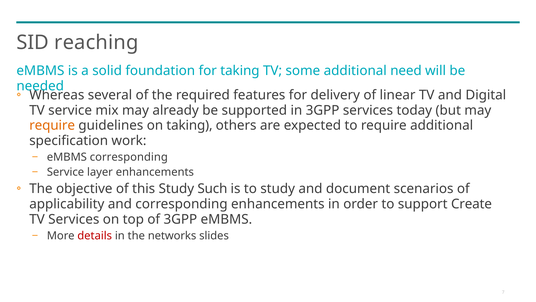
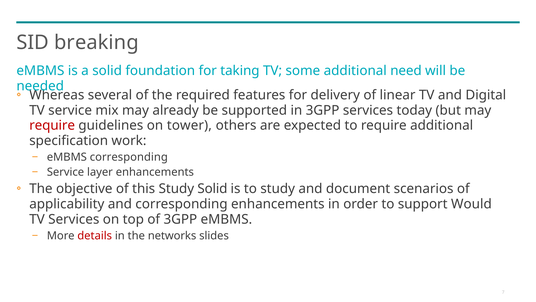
reaching: reaching -> breaking
require at (52, 125) colour: orange -> red
on taking: taking -> tower
Study Such: Such -> Solid
Create: Create -> Would
